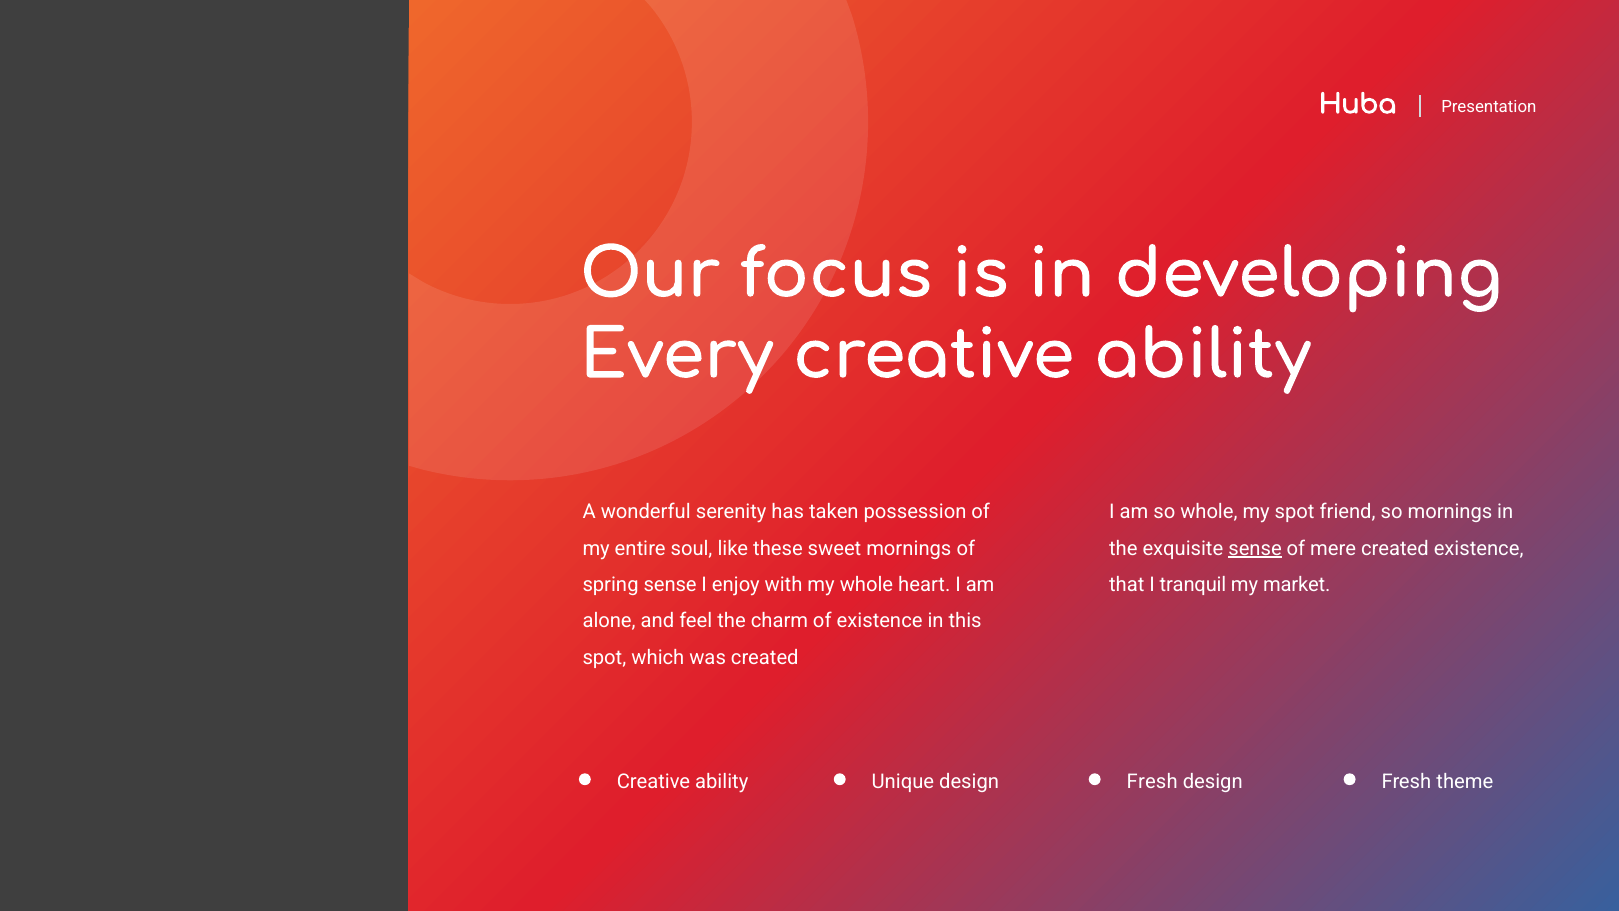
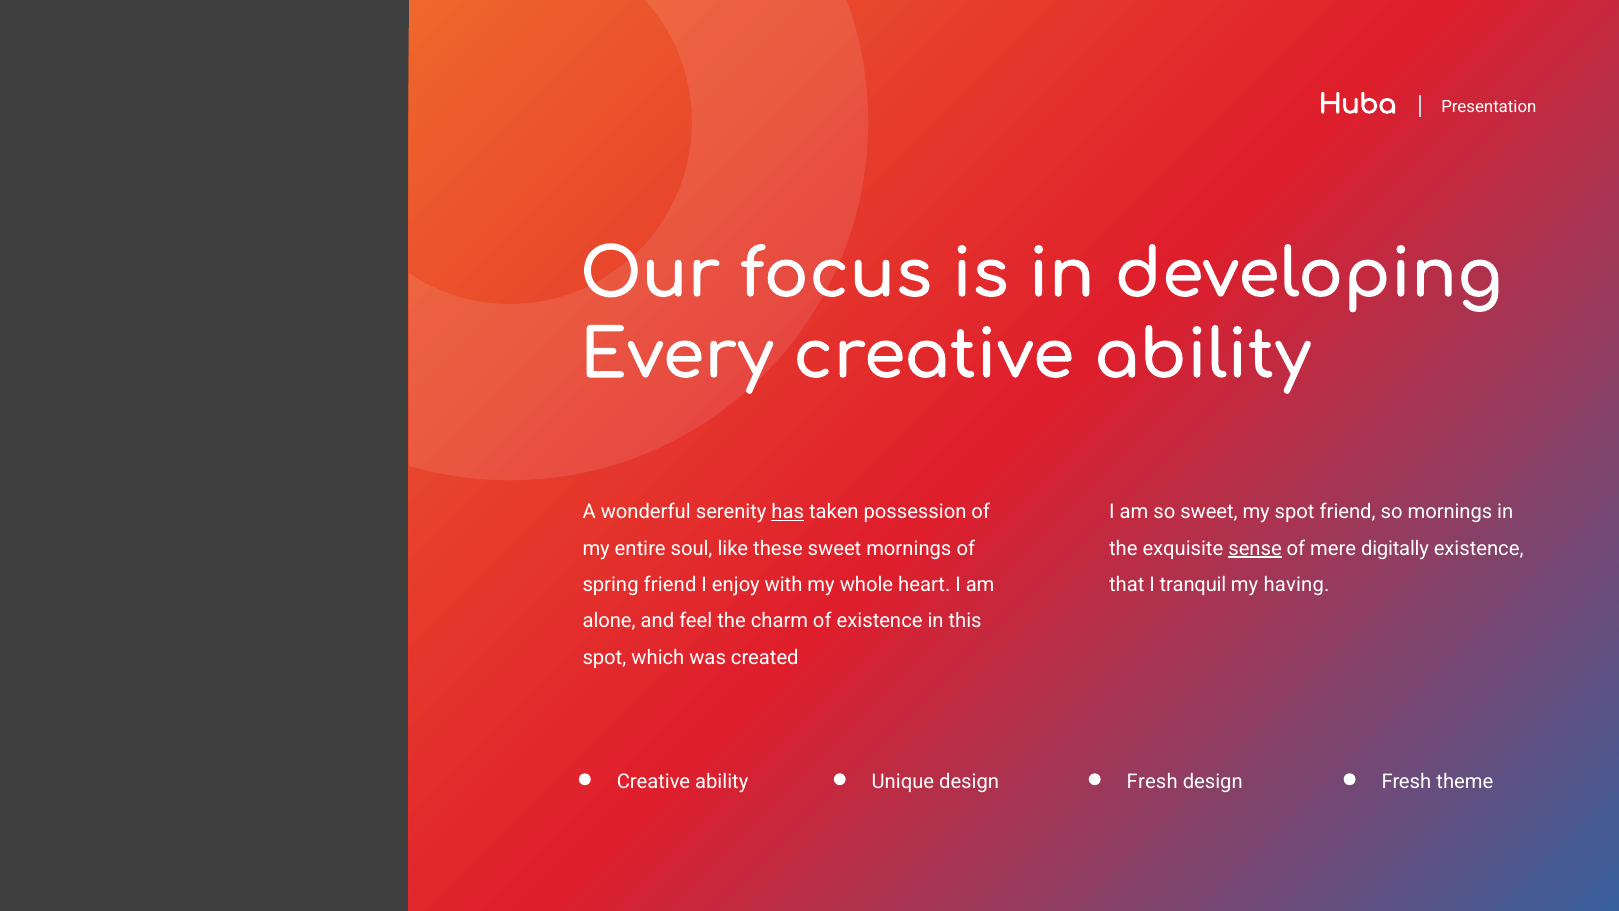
has underline: none -> present
so whole: whole -> sweet
mere created: created -> digitally
spring sense: sense -> friend
market: market -> having
